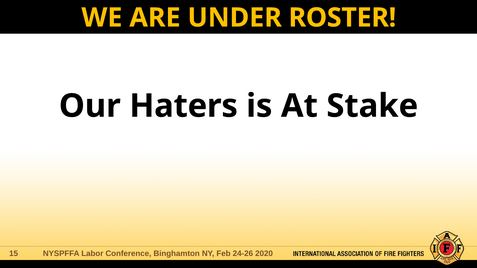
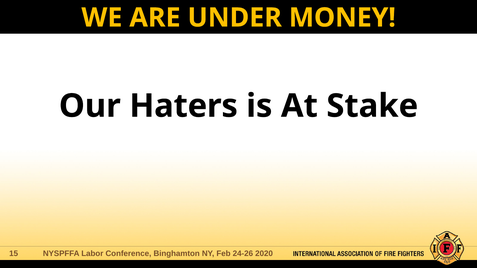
ROSTER: ROSTER -> MONEY
